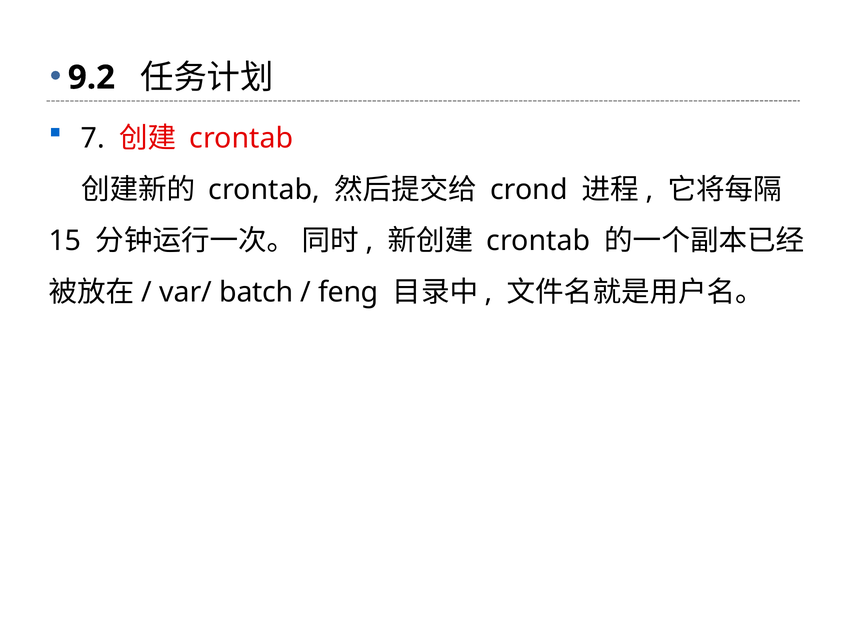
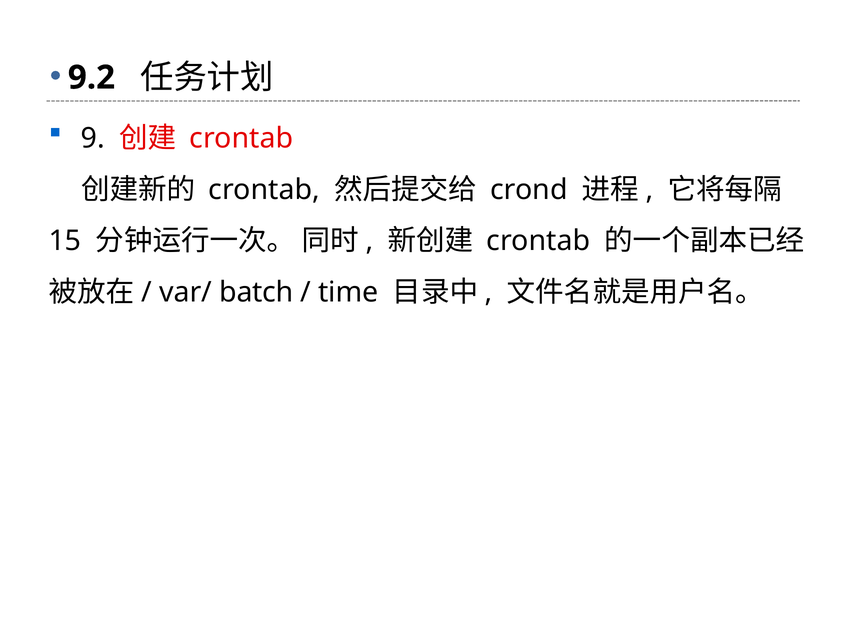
7: 7 -> 9
feng: feng -> time
